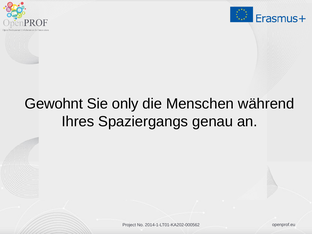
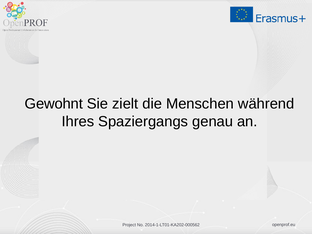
only: only -> zielt
